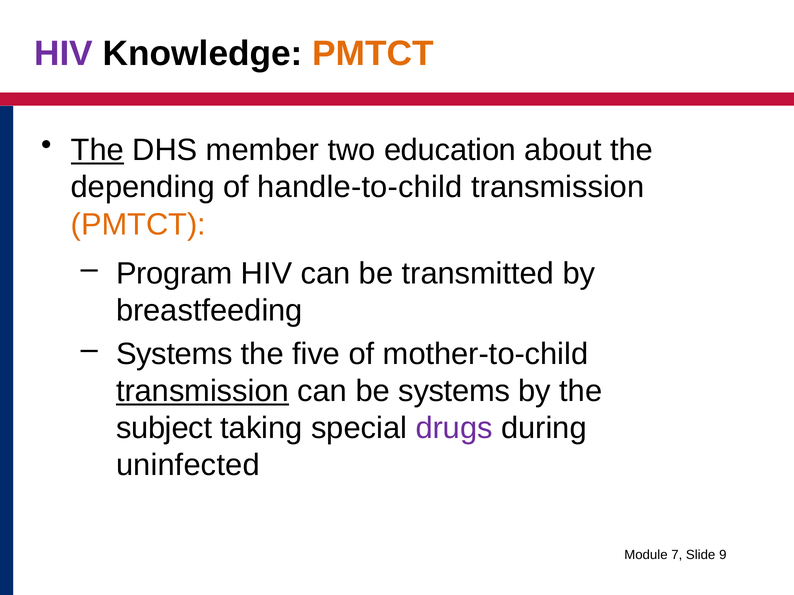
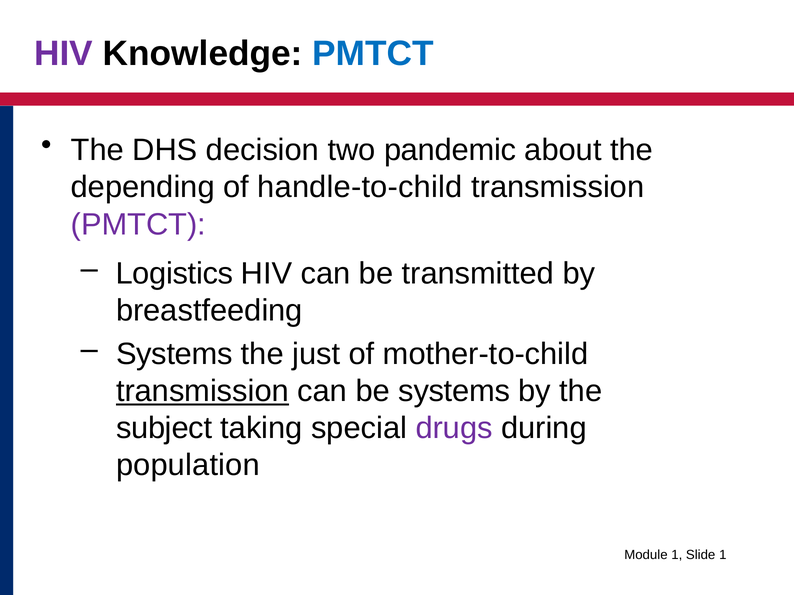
PMTCT at (373, 54) colour: orange -> blue
The at (97, 150) underline: present -> none
member: member -> decision
education: education -> pandemic
PMTCT at (138, 225) colour: orange -> purple
Program: Program -> Logistics
five: five -> just
uninfected: uninfected -> population
Module 7: 7 -> 1
Slide 9: 9 -> 1
